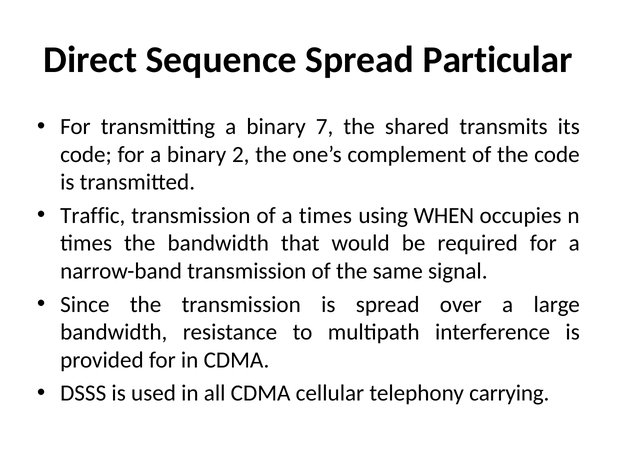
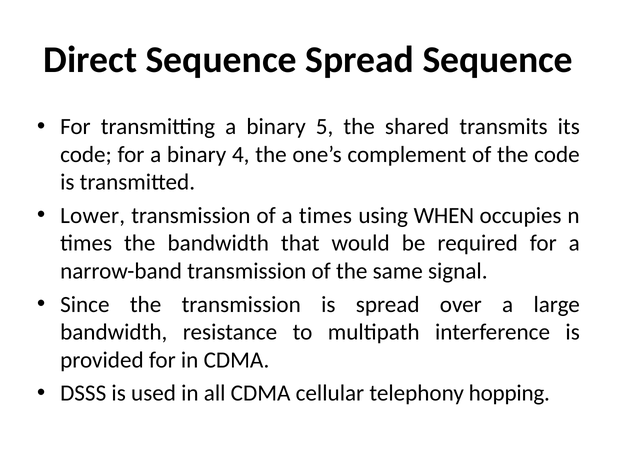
Spread Particular: Particular -> Sequence
7: 7 -> 5
2: 2 -> 4
Traffic: Traffic -> Lower
carrying: carrying -> hopping
